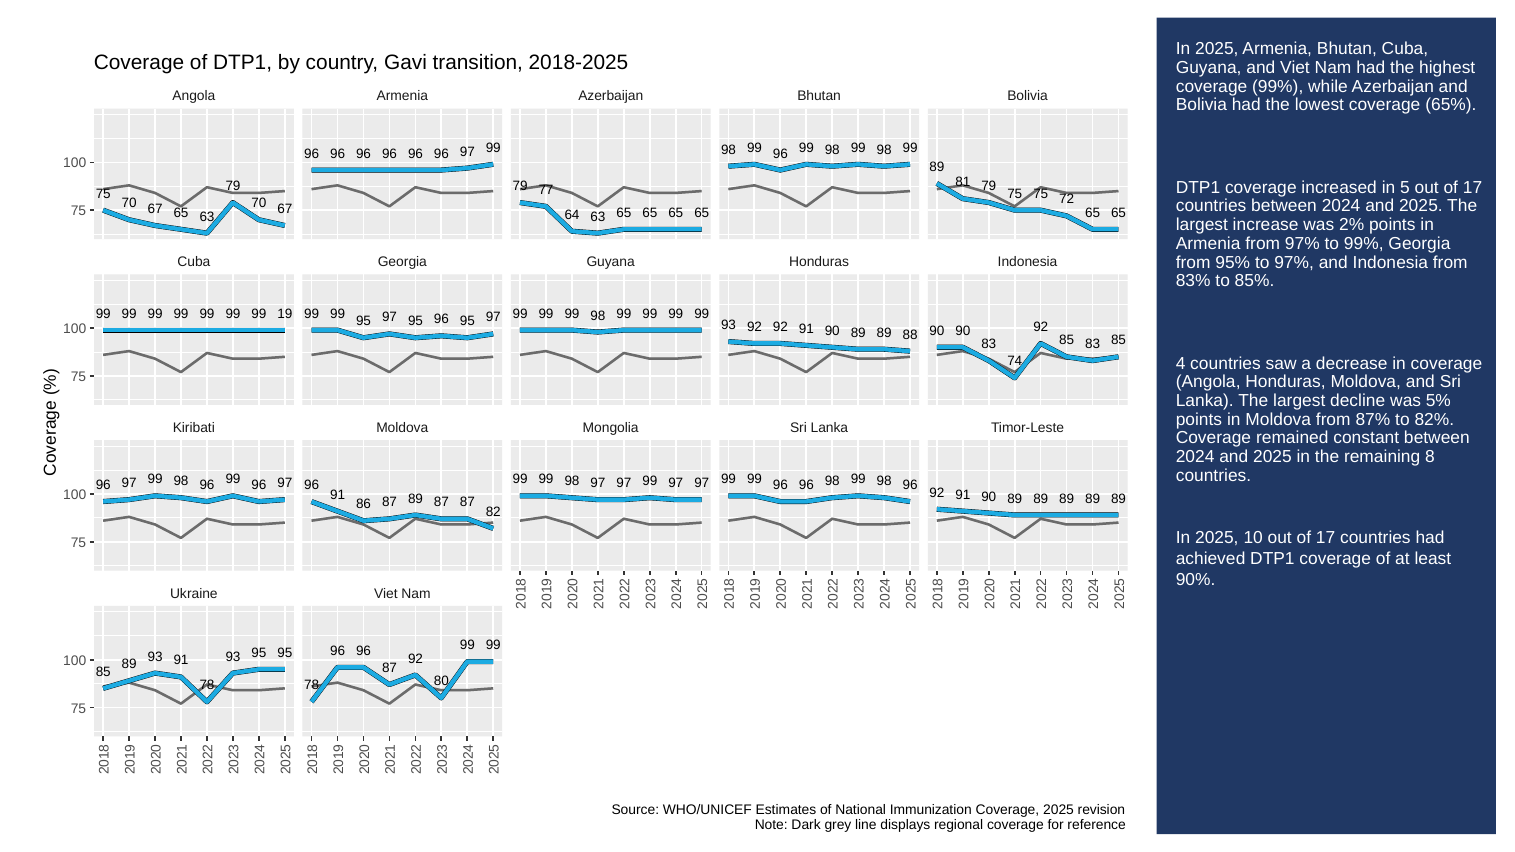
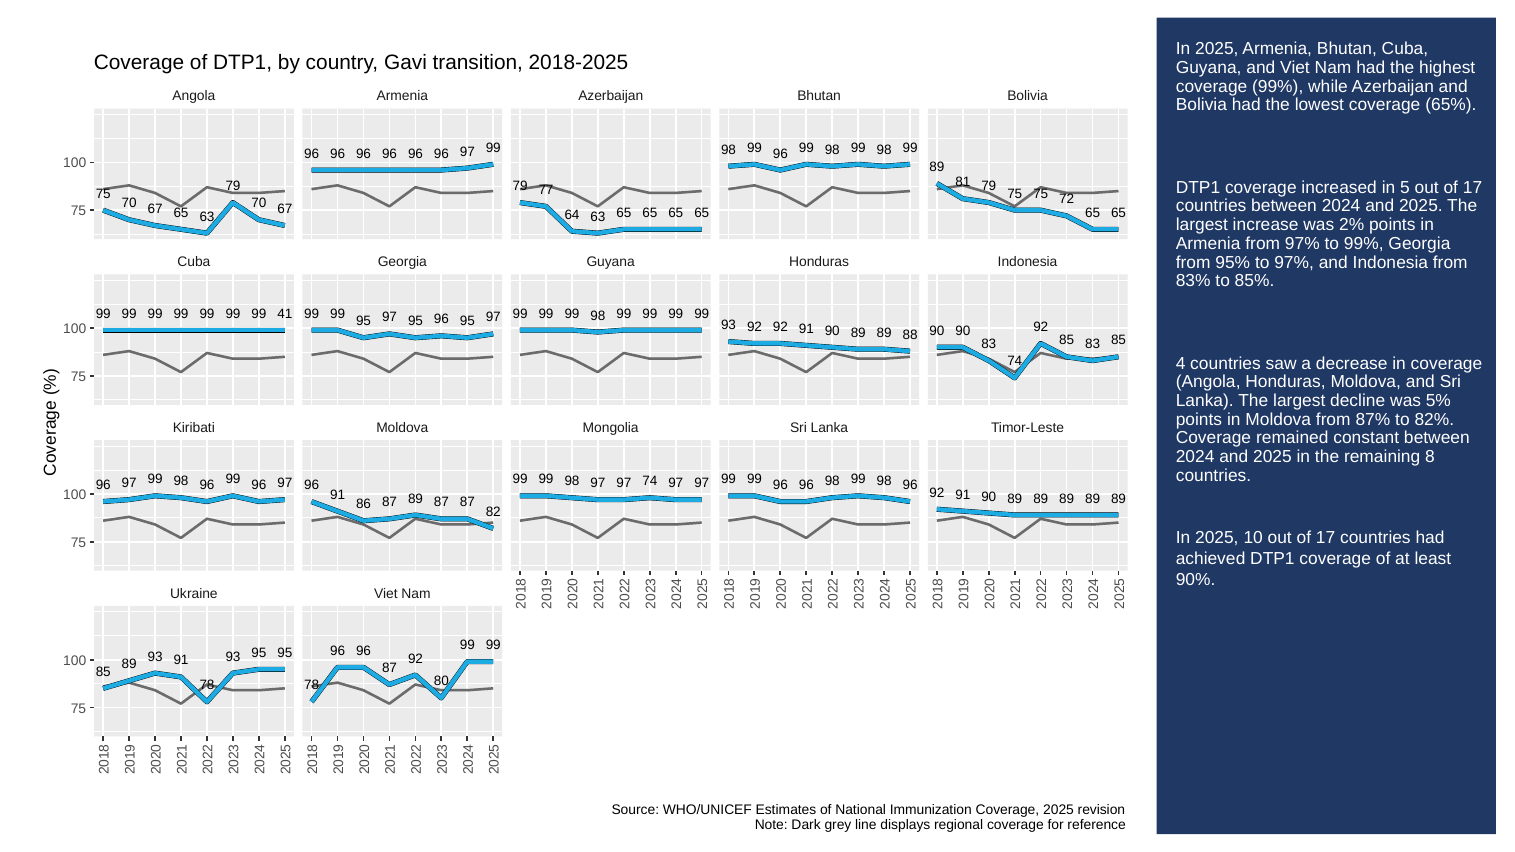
19: 19 -> 41
97 97 99: 99 -> 74
